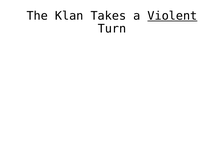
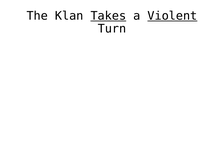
Takes underline: none -> present
